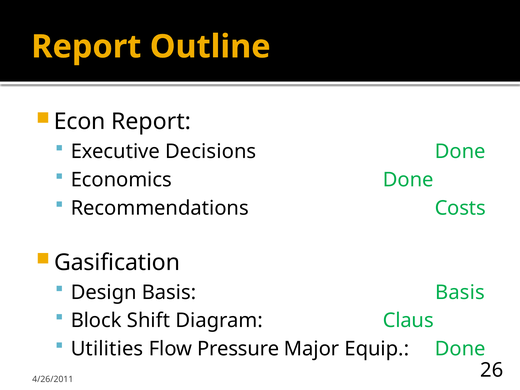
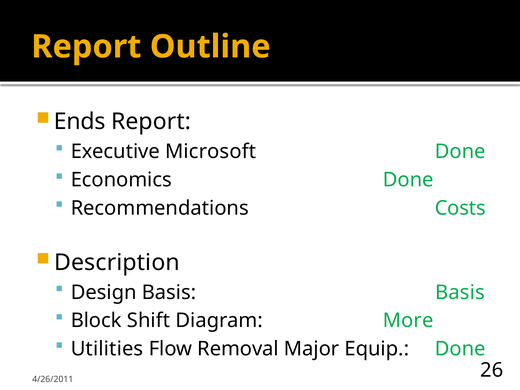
Econ: Econ -> Ends
Decisions: Decisions -> Microsoft
Gasification: Gasification -> Description
Claus: Claus -> More
Pressure: Pressure -> Removal
